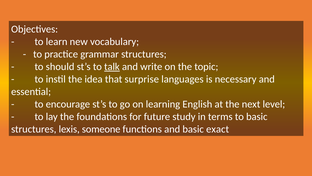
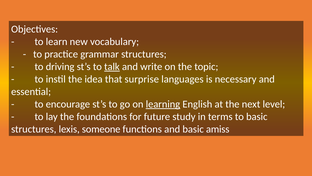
should: should -> driving
learning underline: none -> present
exact: exact -> amiss
